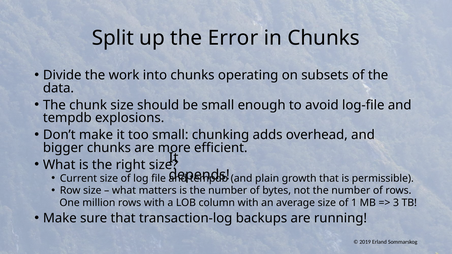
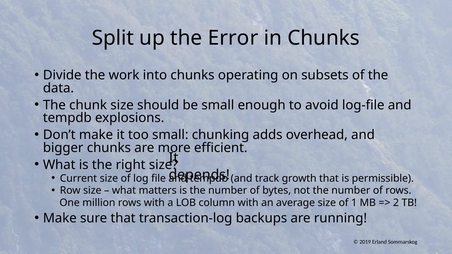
plain: plain -> track
3: 3 -> 2
